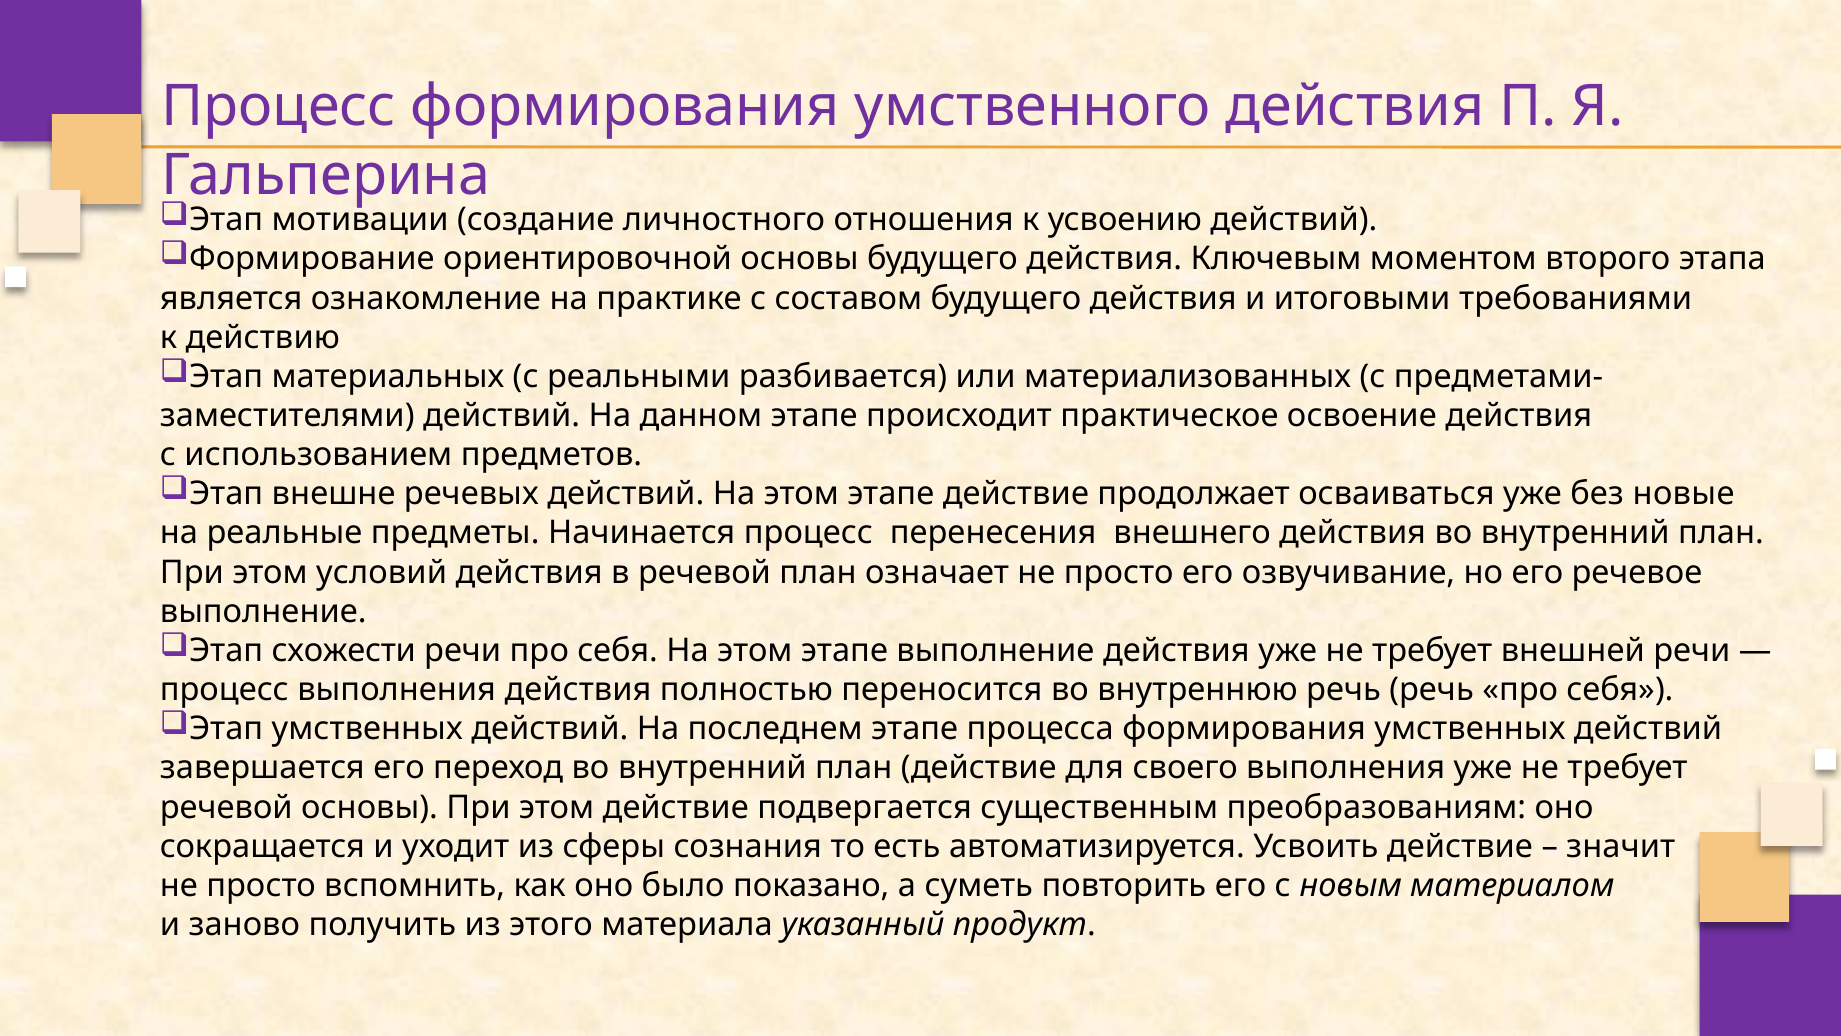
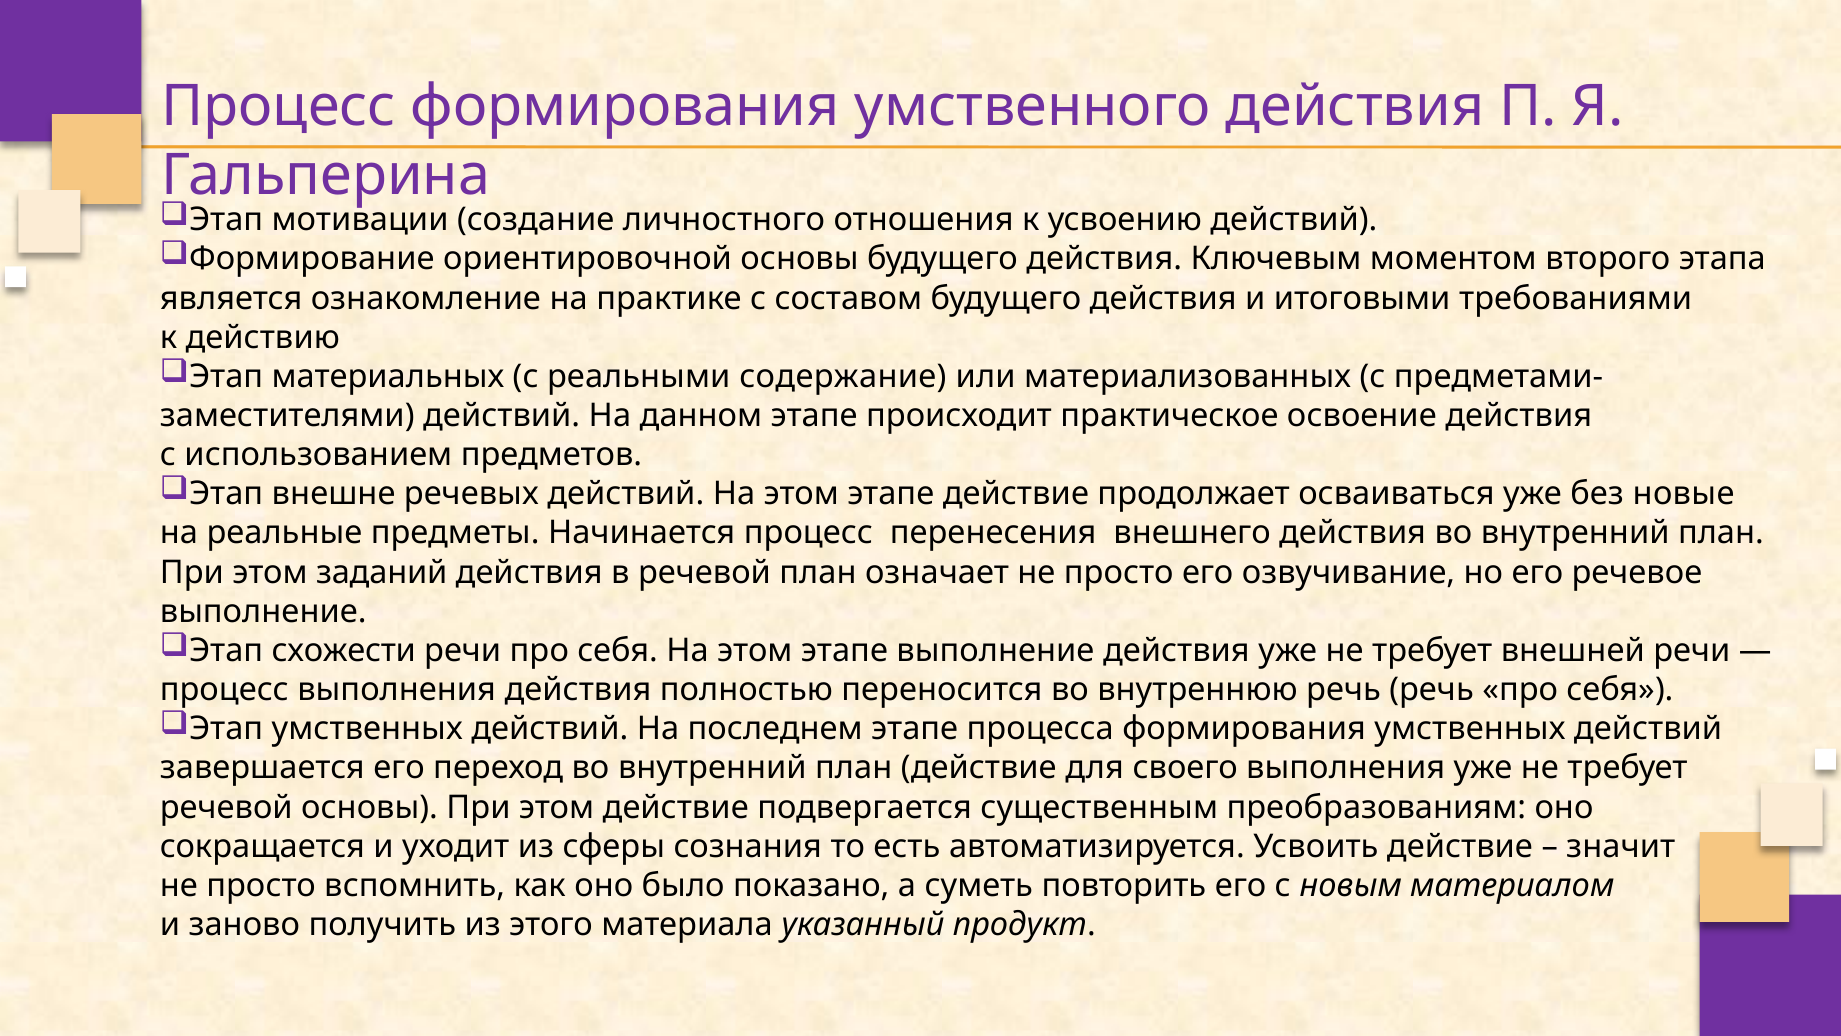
разбивается: разбивается -> содержание
условий: условий -> заданий
